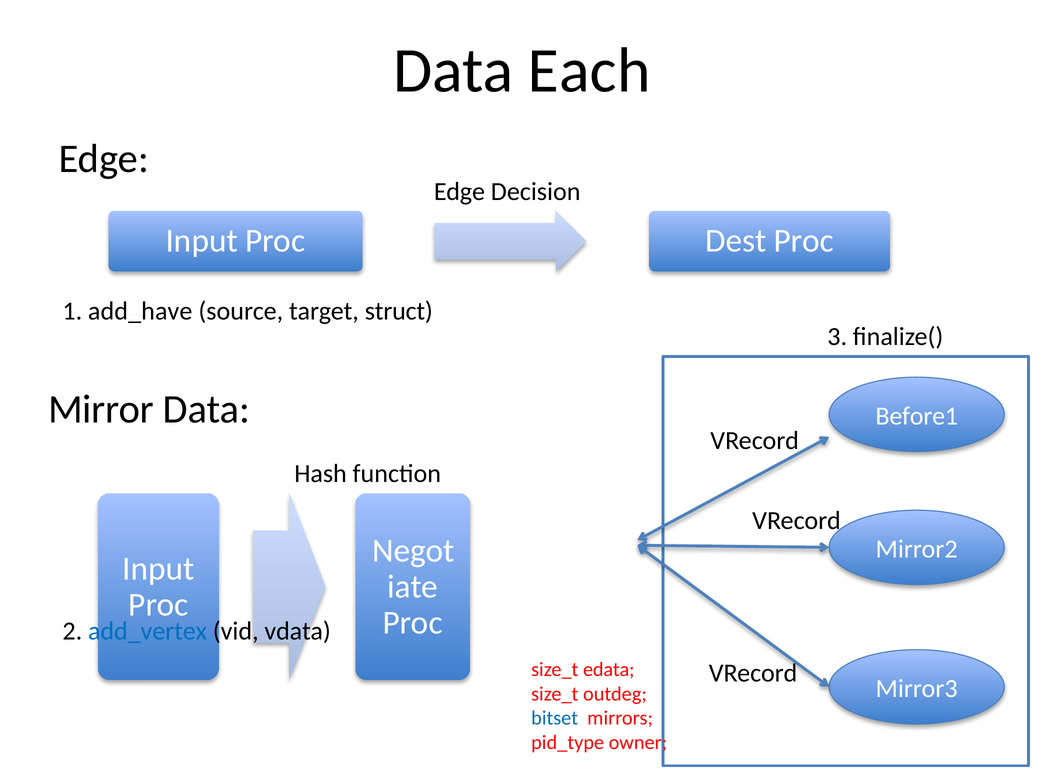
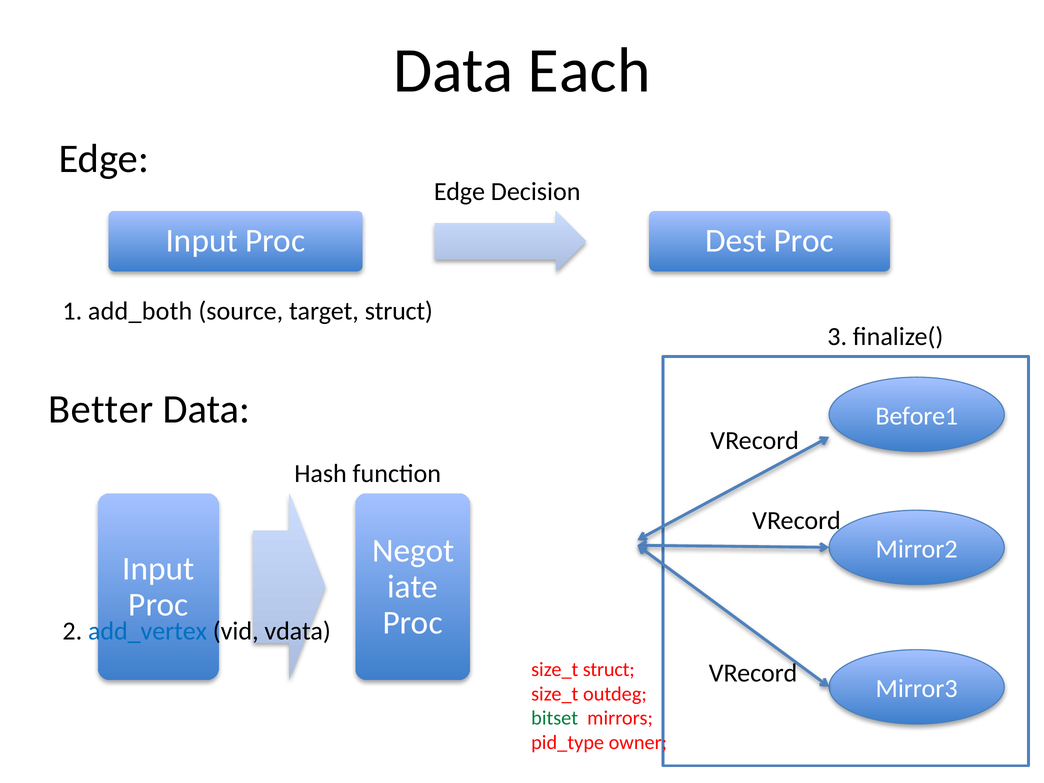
add_have: add_have -> add_both
Mirror: Mirror -> Better
size_t edata: edata -> struct
bitset colour: blue -> green
